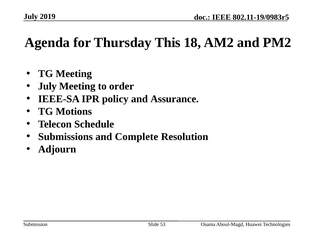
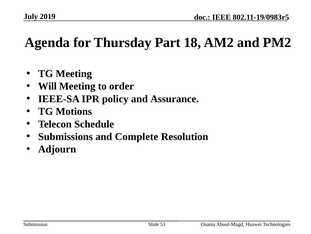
This: This -> Part
July at (47, 86): July -> Will
